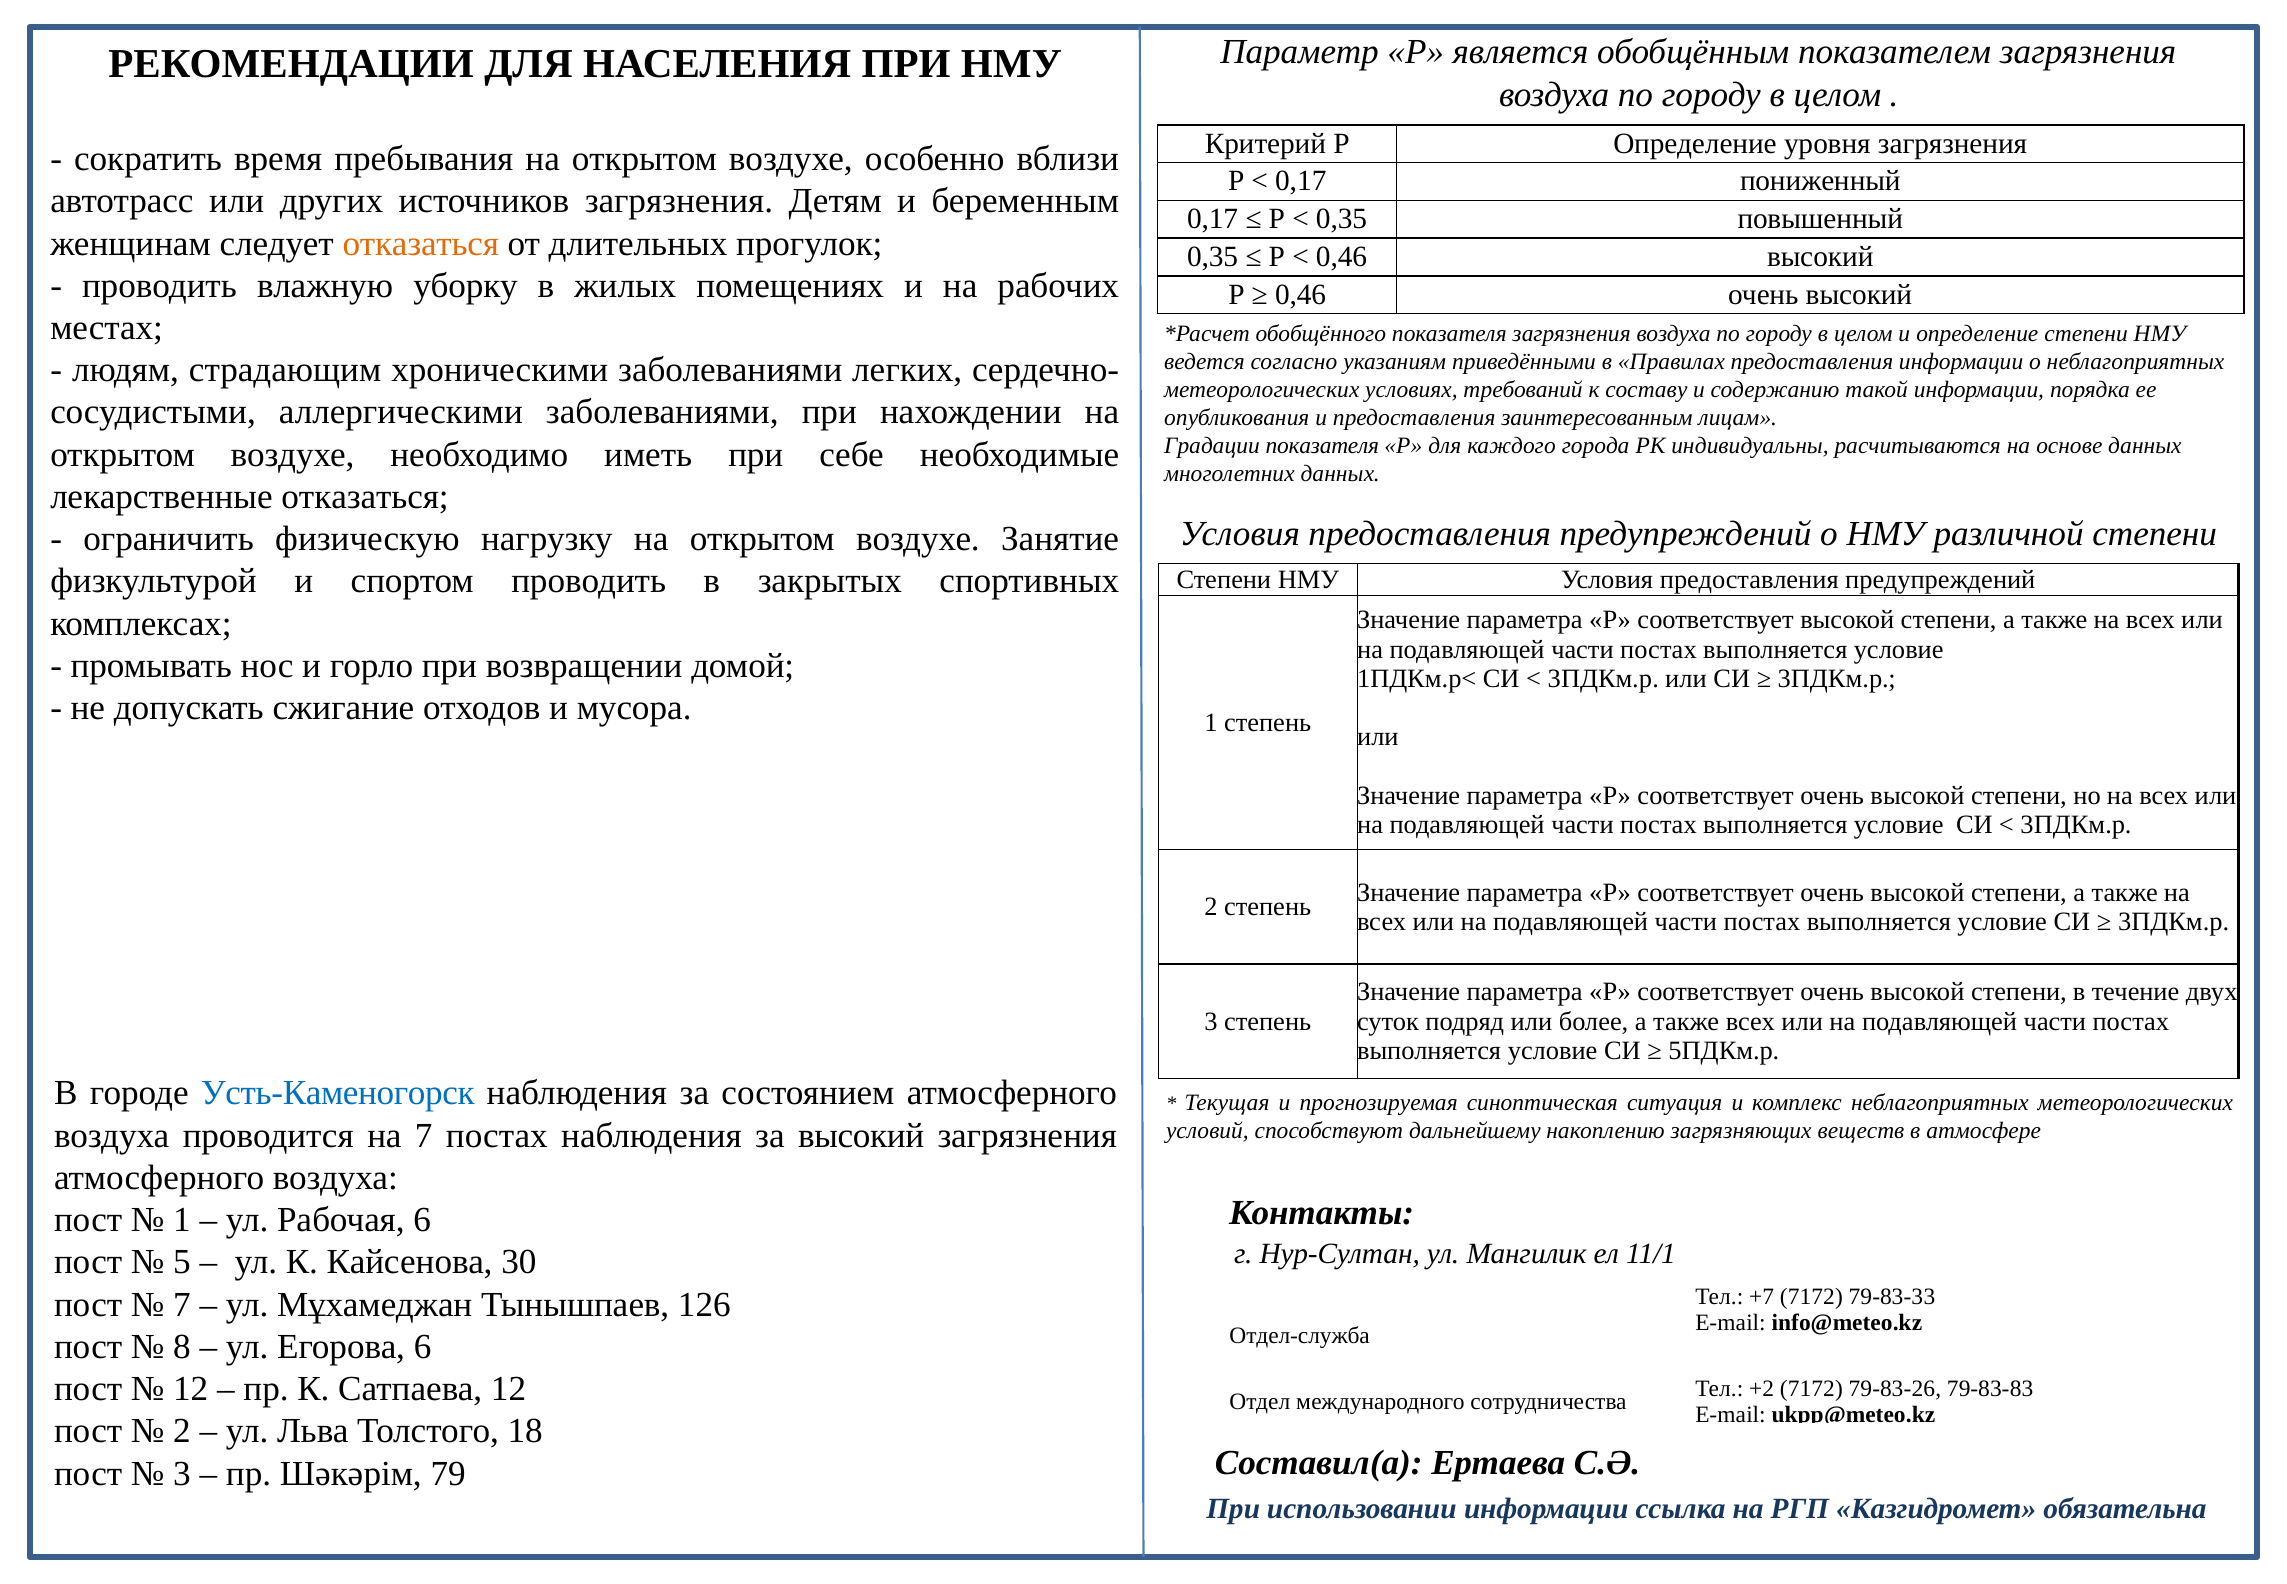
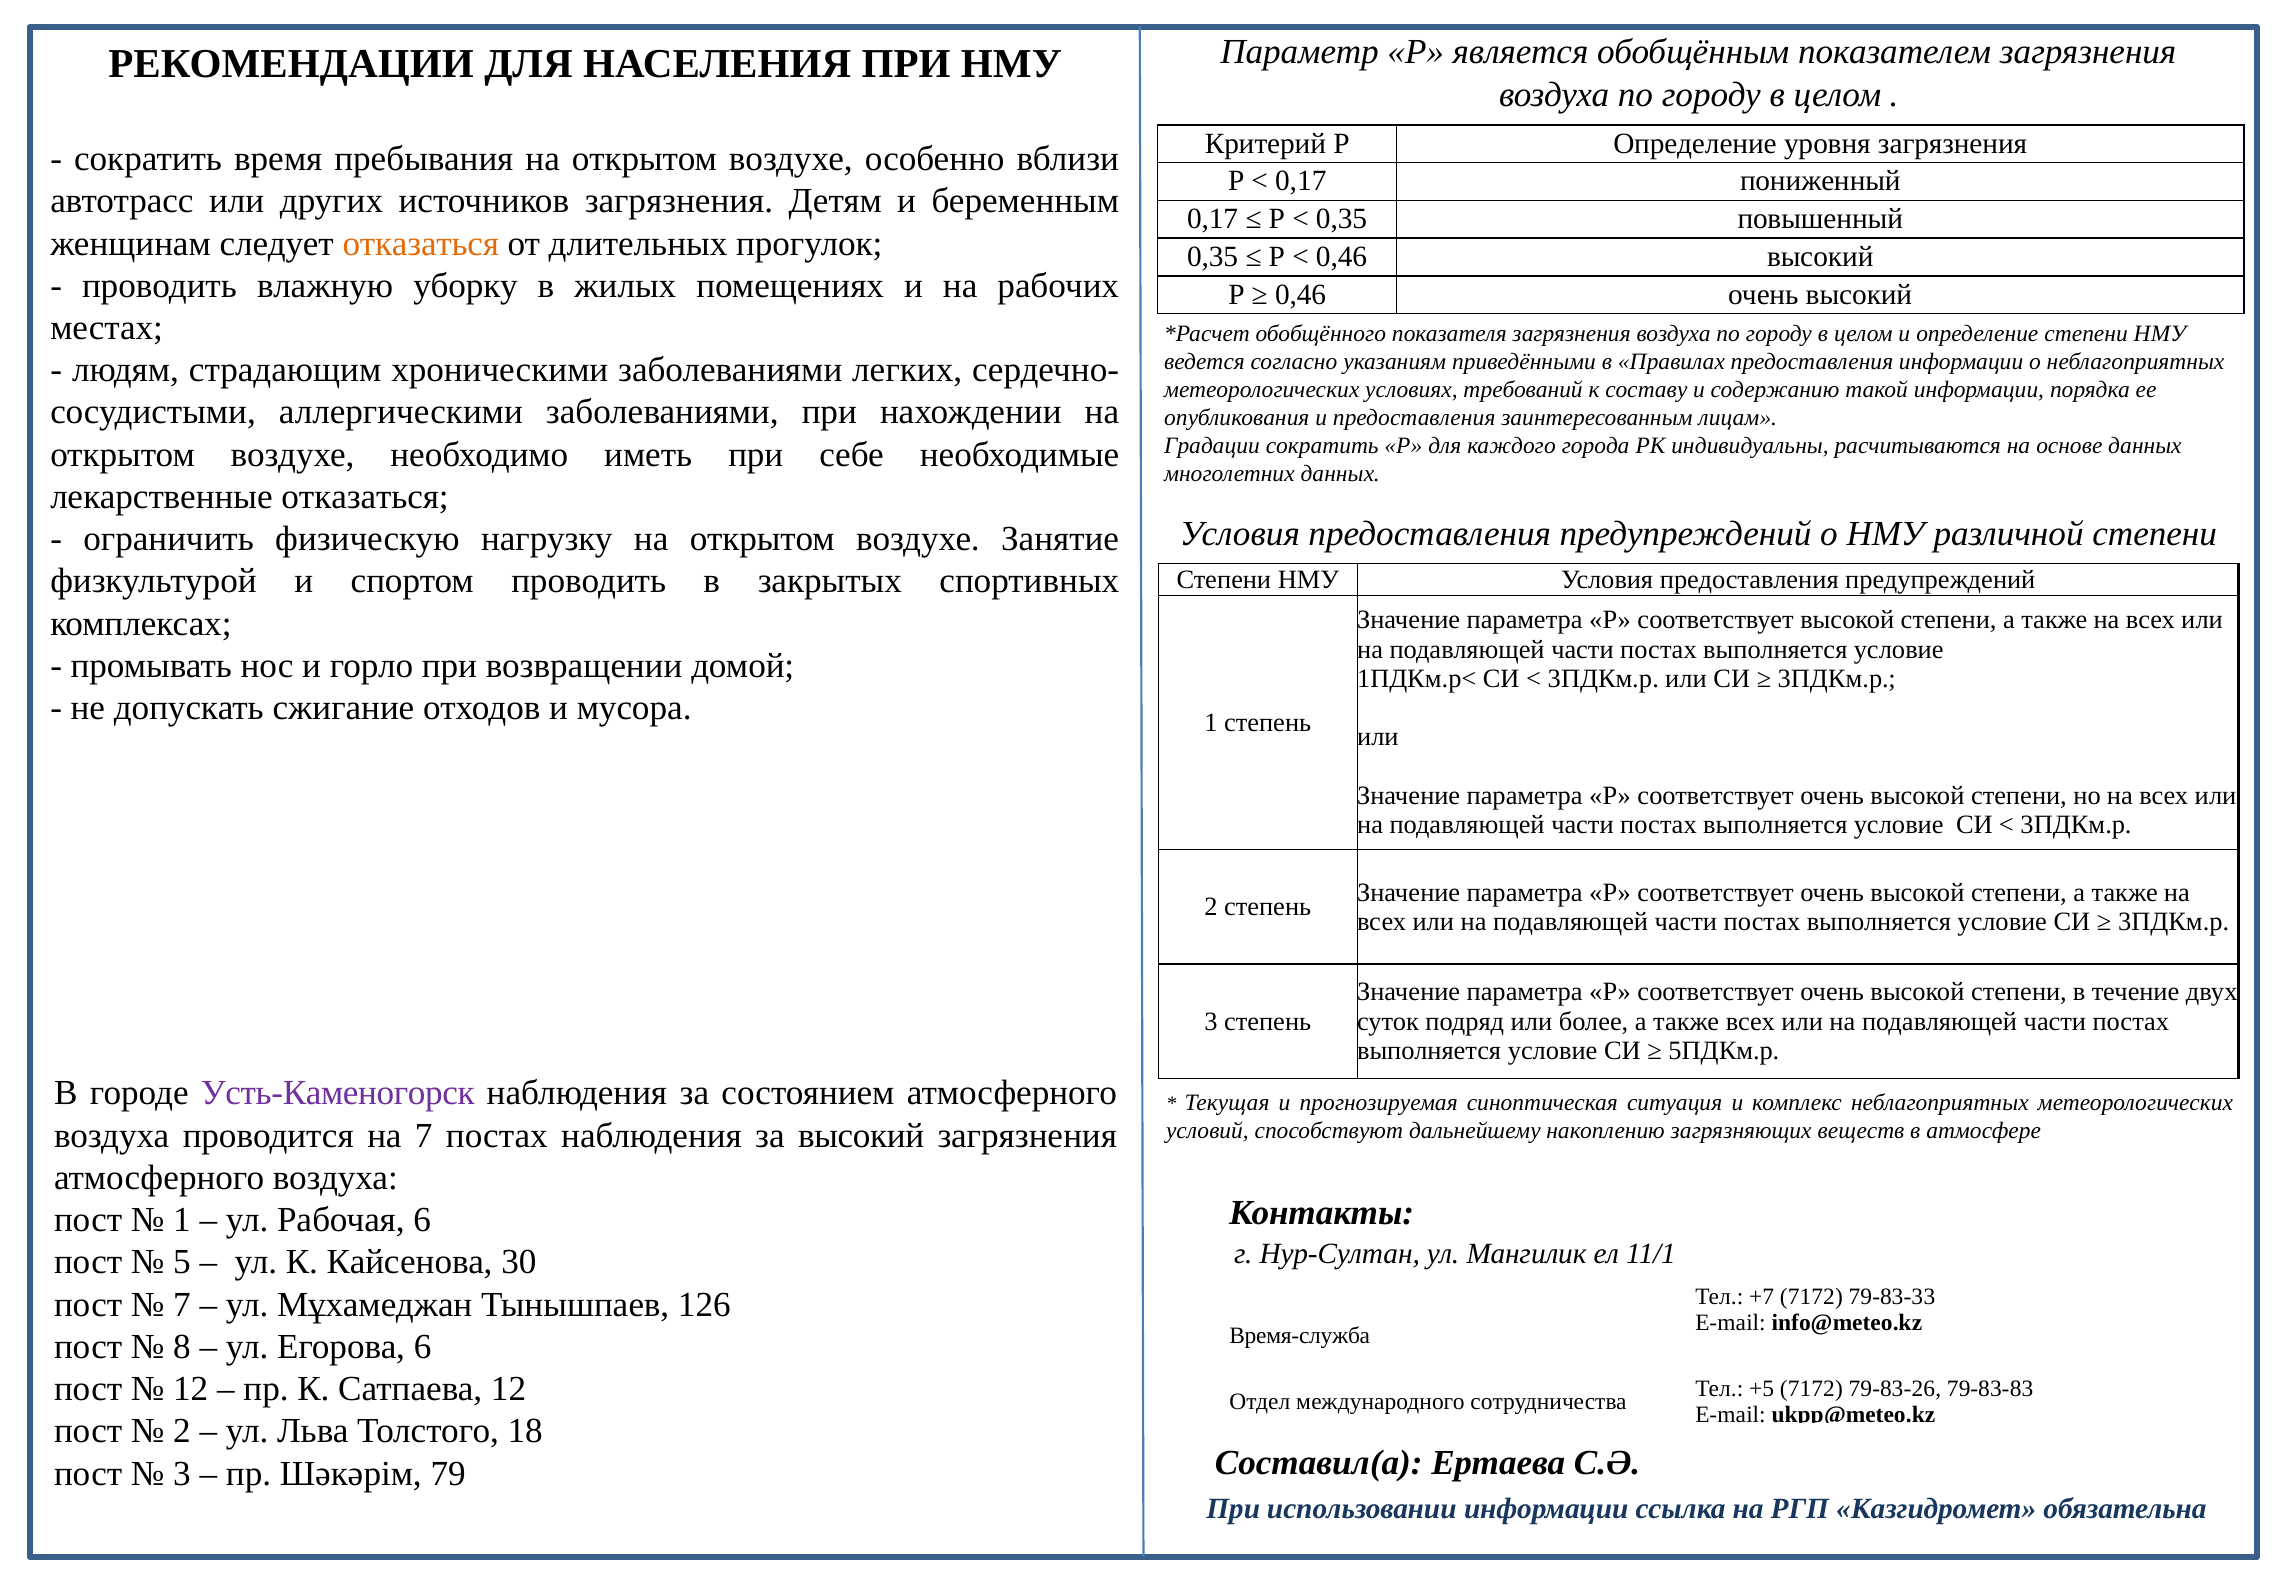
Градации показателя: показателя -> сократить
Усть-Каменогорск colour: blue -> purple
Отдел-служба: Отдел-служба -> Время-служба
+2: +2 -> +5
